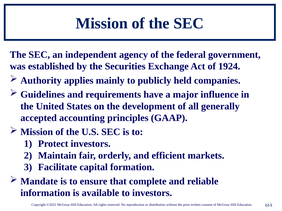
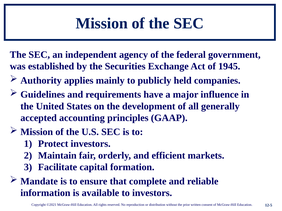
1924: 1924 -> 1945
